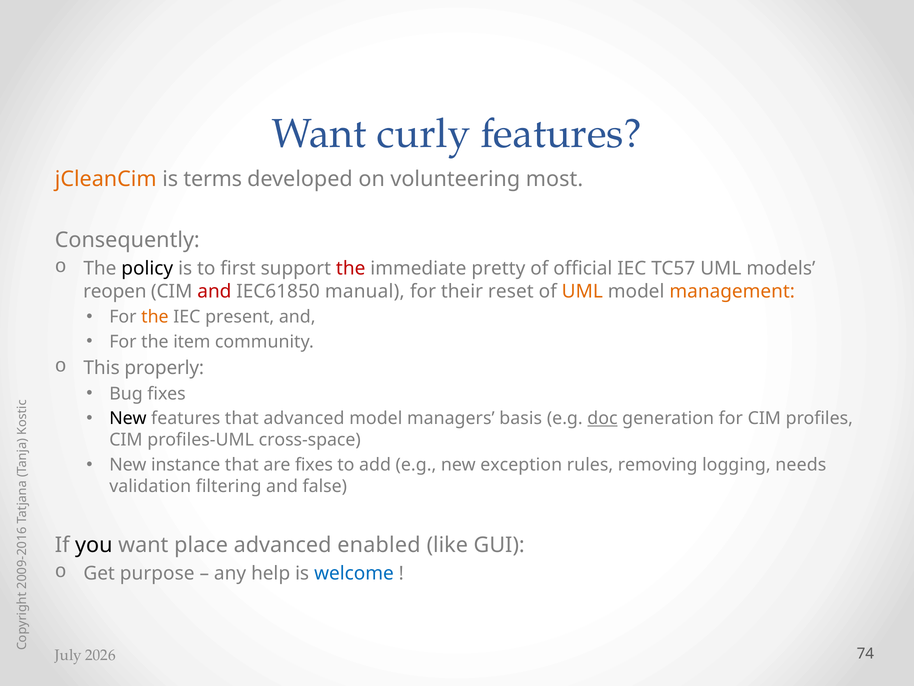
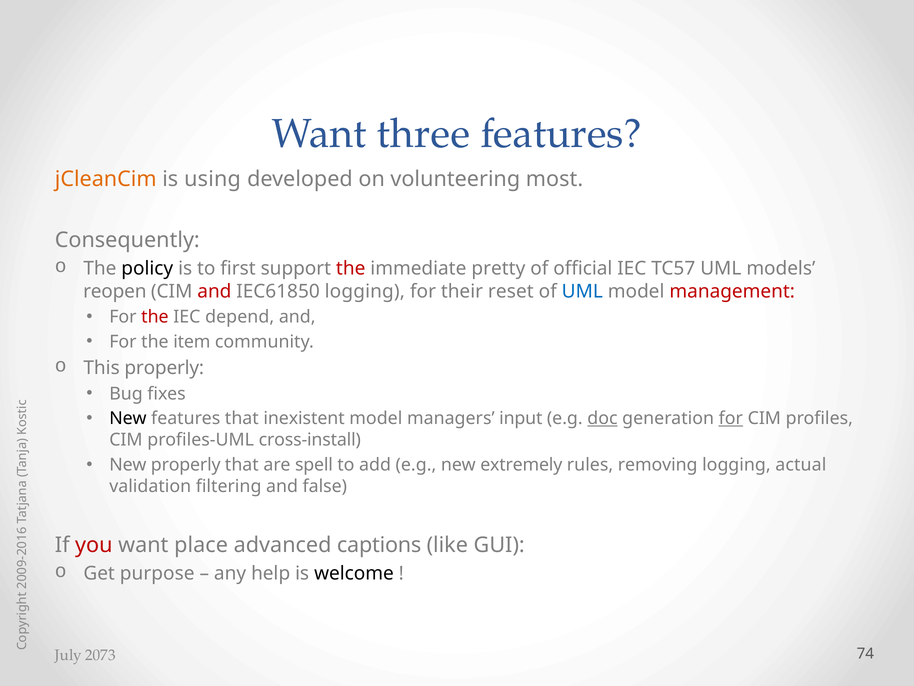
curly: curly -> three
terms: terms -> using
IEC61850 manual: manual -> logging
UML at (582, 291) colour: orange -> blue
management colour: orange -> red
the at (155, 317) colour: orange -> red
present: present -> depend
that advanced: advanced -> inexistent
basis: basis -> input
for at (731, 418) underline: none -> present
cross-space: cross-space -> cross-install
New instance: instance -> properly
are fixes: fixes -> spell
exception: exception -> extremely
needs: needs -> actual
you colour: black -> red
enabled: enabled -> captions
welcome colour: blue -> black
2026: 2026 -> 2073
